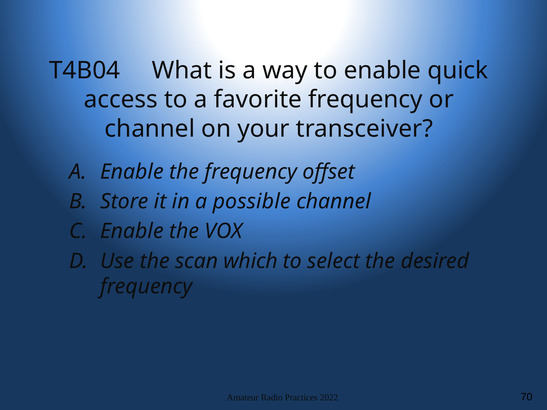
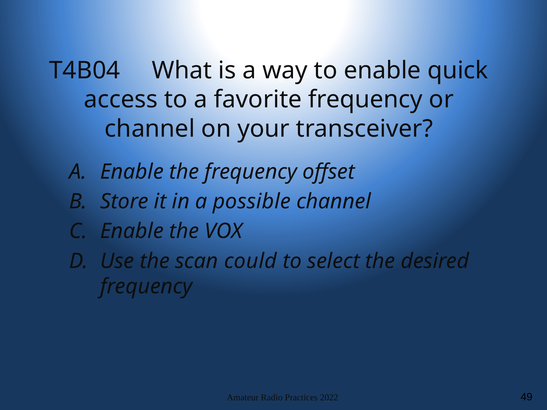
which: which -> could
70: 70 -> 49
